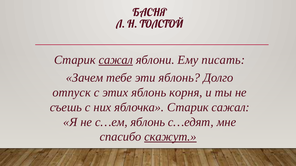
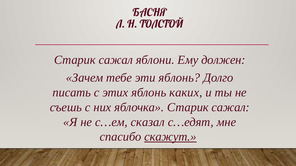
сажал at (116, 60) underline: present -> none
писать: писать -> должен
отпуск: отпуск -> писать
корня: корня -> каких
с…ем яблонь: яблонь -> сказал
